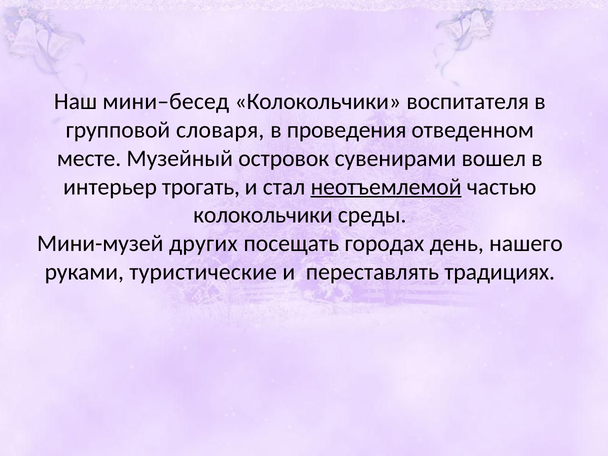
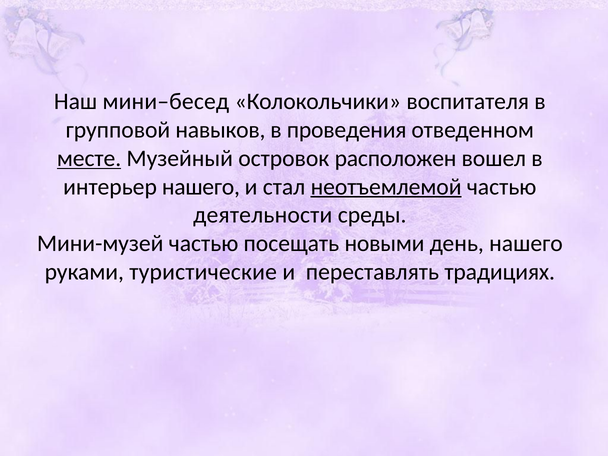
словаря: словаря -> навыков
месте underline: none -> present
сувенирами: сувенирами -> расположен
интерьер трогать: трогать -> нашего
колокольчики at (263, 215): колокольчики -> деятельности
Мини-музей других: других -> частью
городах: городах -> новыми
